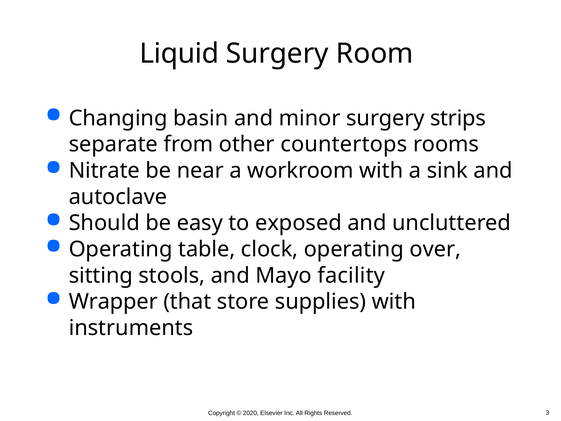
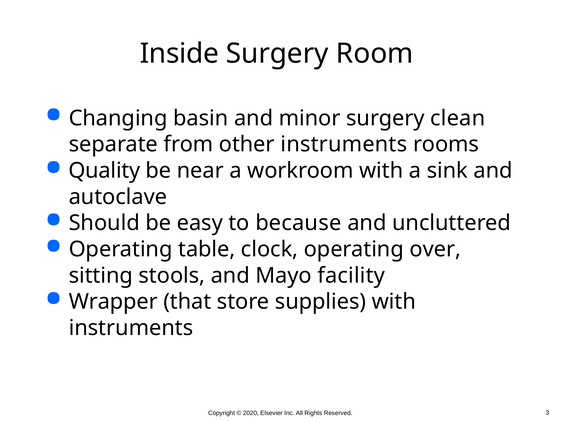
Liquid: Liquid -> Inside
strips: strips -> clean
other countertops: countertops -> instruments
Nitrate: Nitrate -> Quality
exposed: exposed -> because
